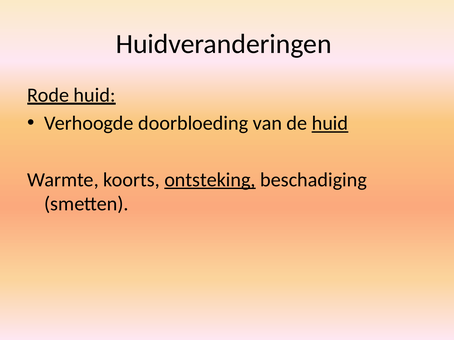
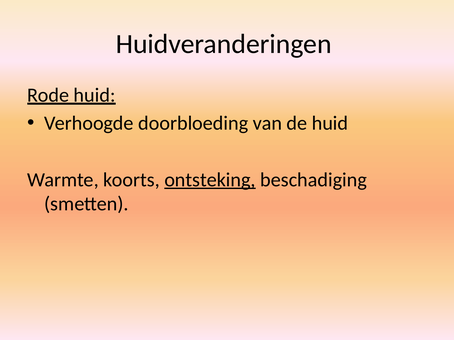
huid at (330, 123) underline: present -> none
